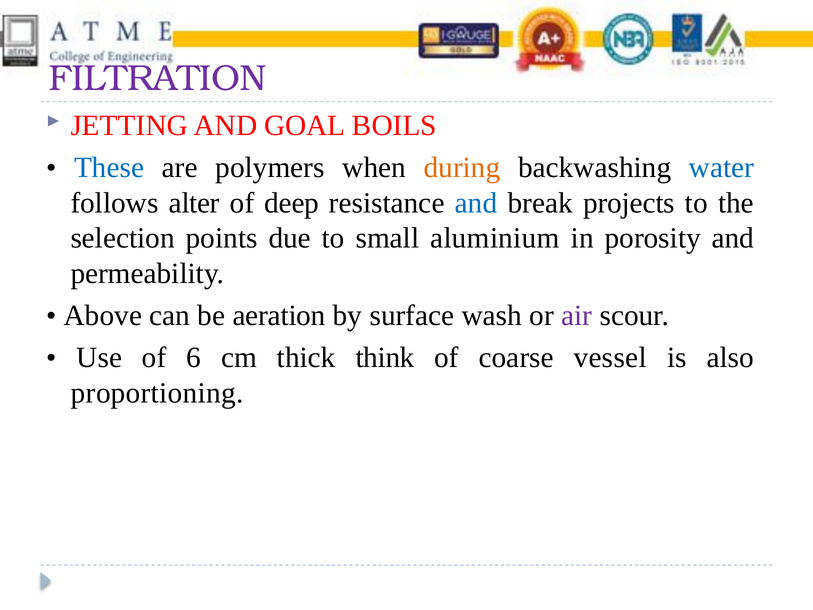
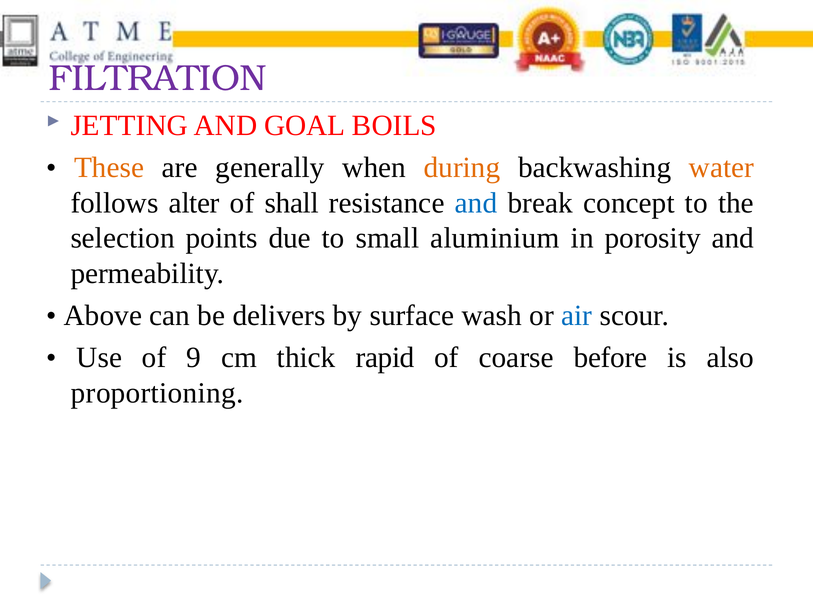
These colour: blue -> orange
polymers: polymers -> generally
water colour: blue -> orange
deep: deep -> shall
projects: projects -> concept
aeration: aeration -> delivers
air colour: purple -> blue
6: 6 -> 9
think: think -> rapid
vessel: vessel -> before
